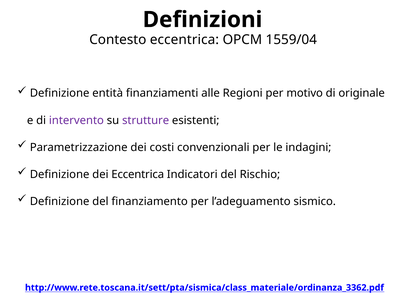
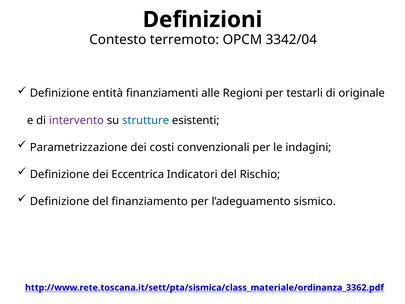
Contesto eccentrica: eccentrica -> terremoto
1559/04: 1559/04 -> 3342/04
motivo: motivo -> testarli
strutture colour: purple -> blue
